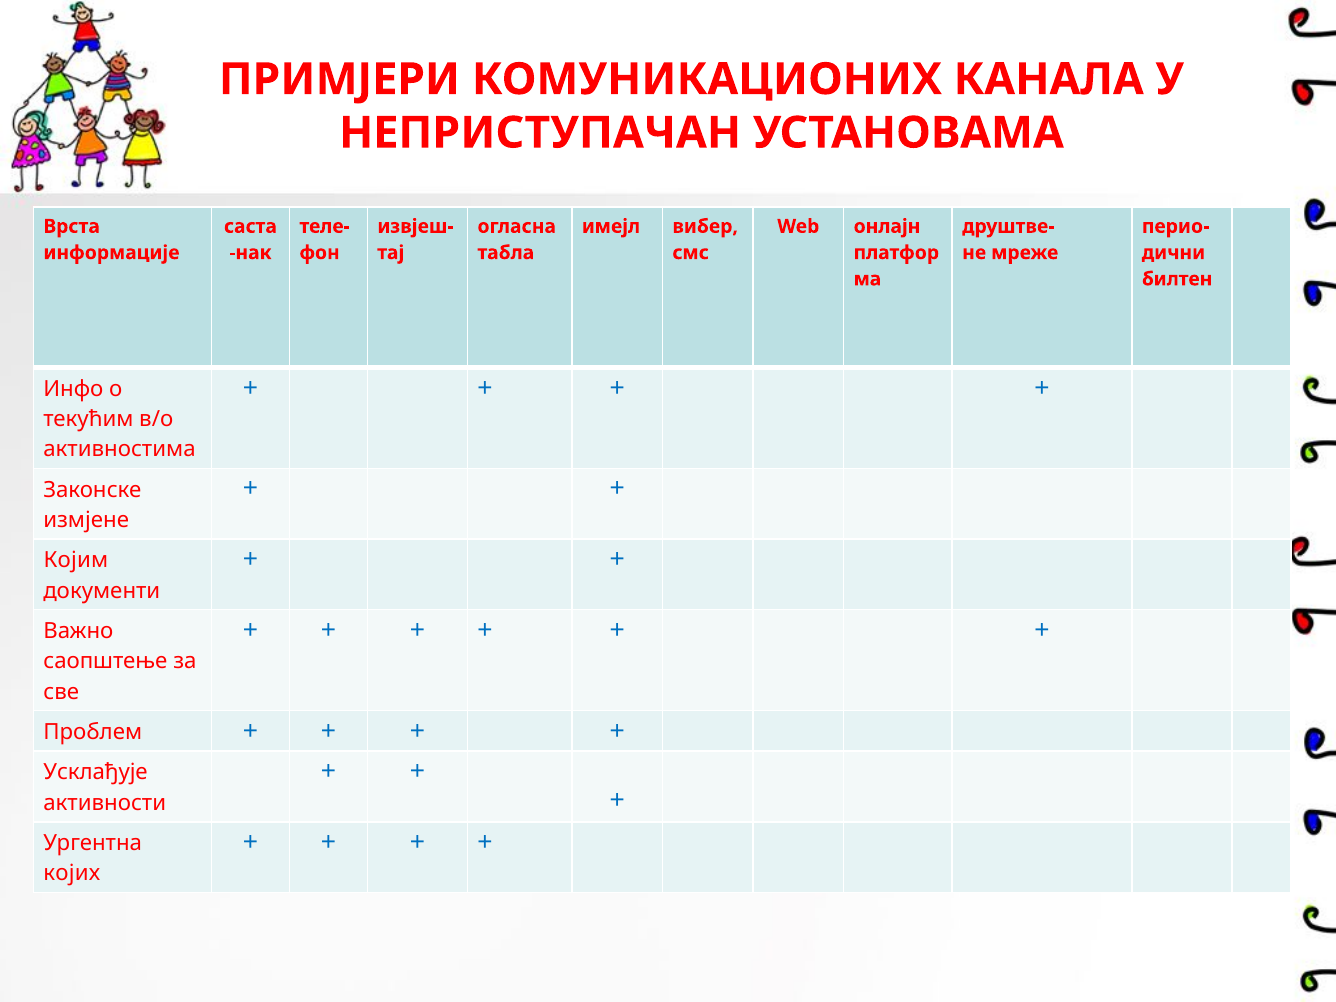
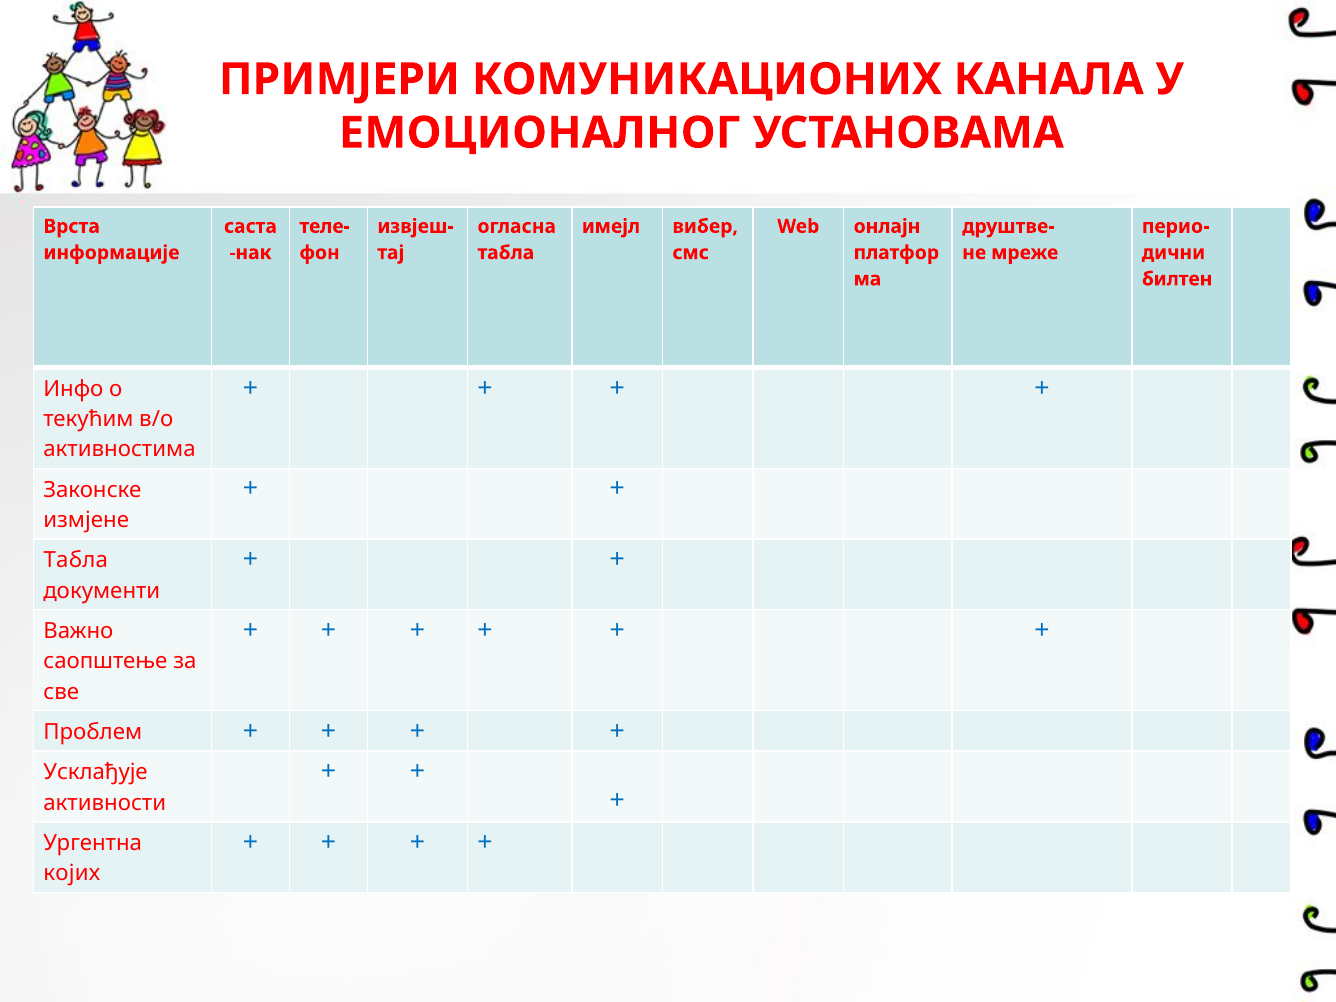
НЕПРИСТУПАЧАН: НЕПРИСТУПАЧАН -> ЕМОЦИОНАЛНОГ
Којим at (76, 560): Којим -> Табла
